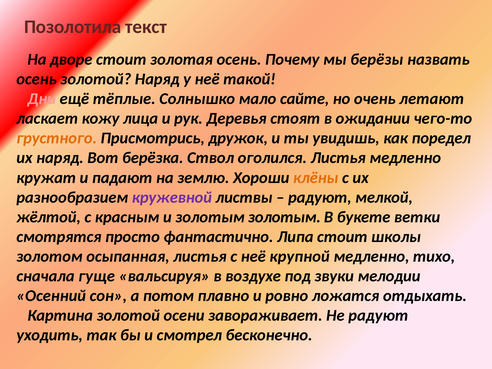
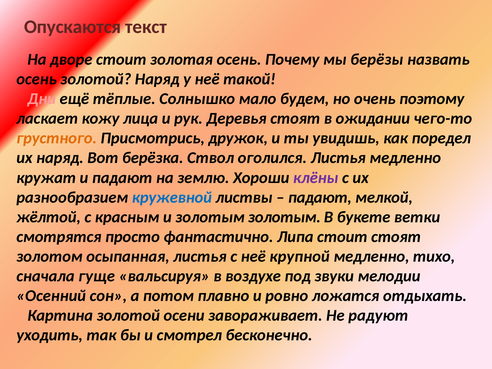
Позолотила: Позолотила -> Опускаются
сайте: сайте -> будем
летают: летают -> поэтому
клёны colour: orange -> purple
кружевной colour: purple -> blue
радуют at (320, 197): радуют -> падают
стоит школы: школы -> стоят
